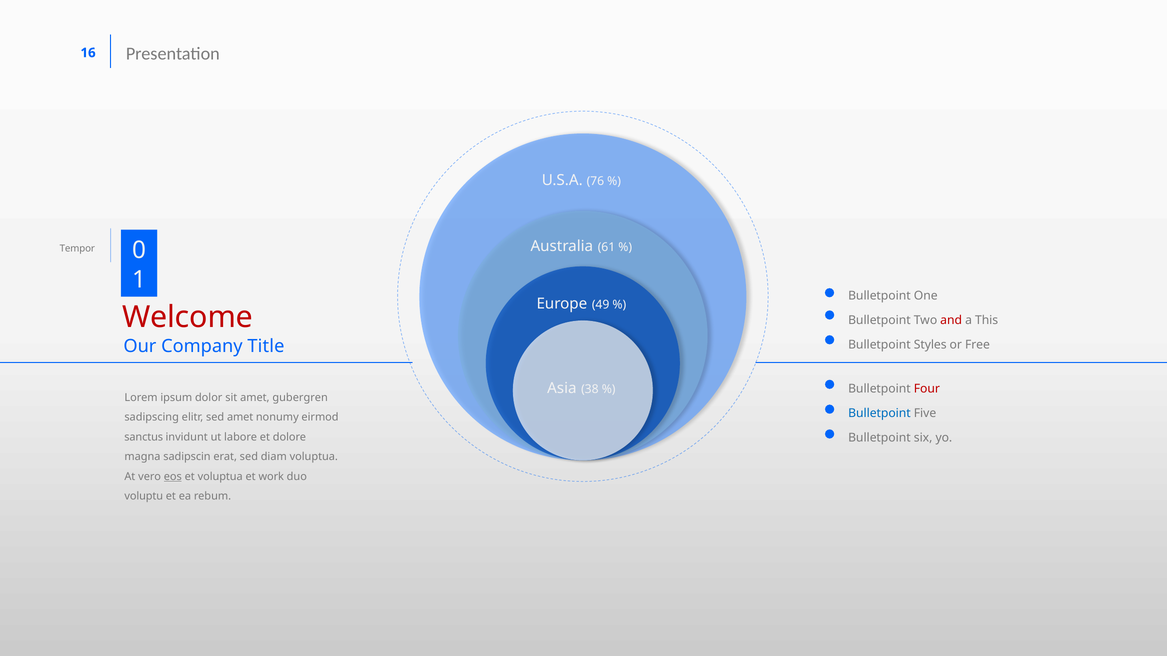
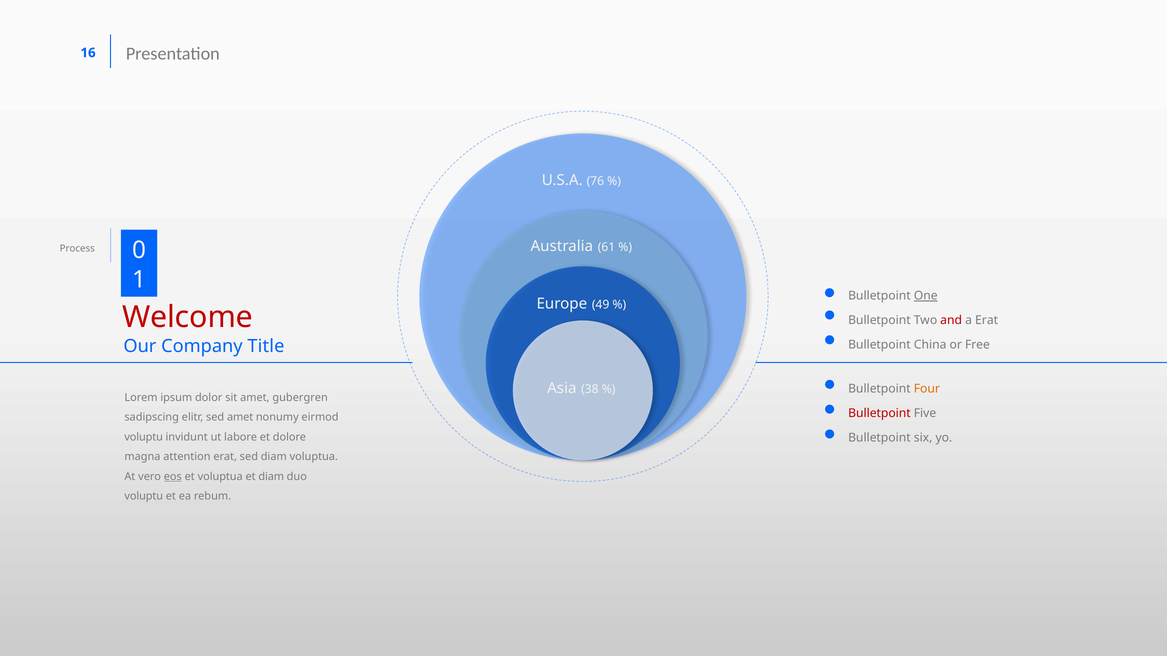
Tempor: Tempor -> Process
One underline: none -> present
a This: This -> Erat
Styles: Styles -> China
Four colour: red -> orange
Bulletpoint at (879, 413) colour: blue -> red
sanctus at (144, 437): sanctus -> voluptu
sadipscin: sadipscin -> attention
et work: work -> diam
